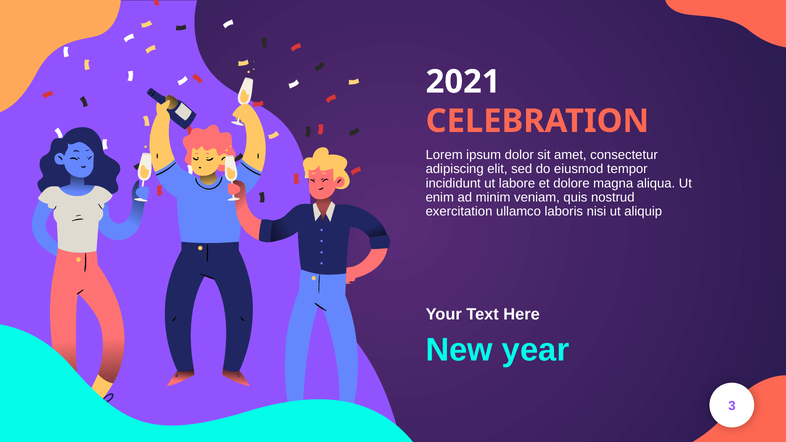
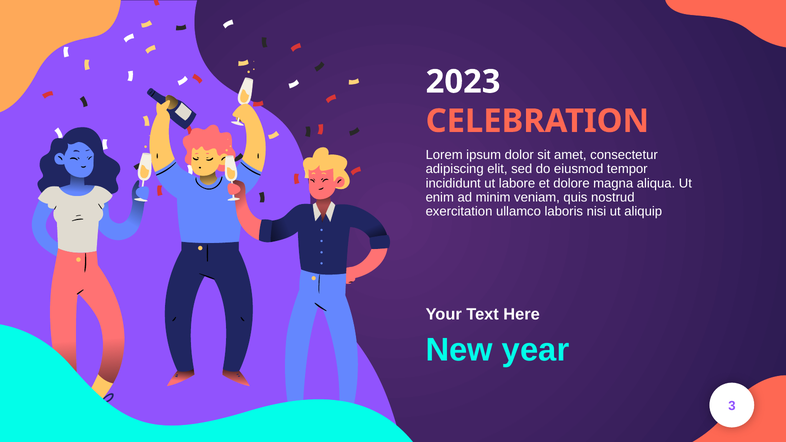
2021: 2021 -> 2023
